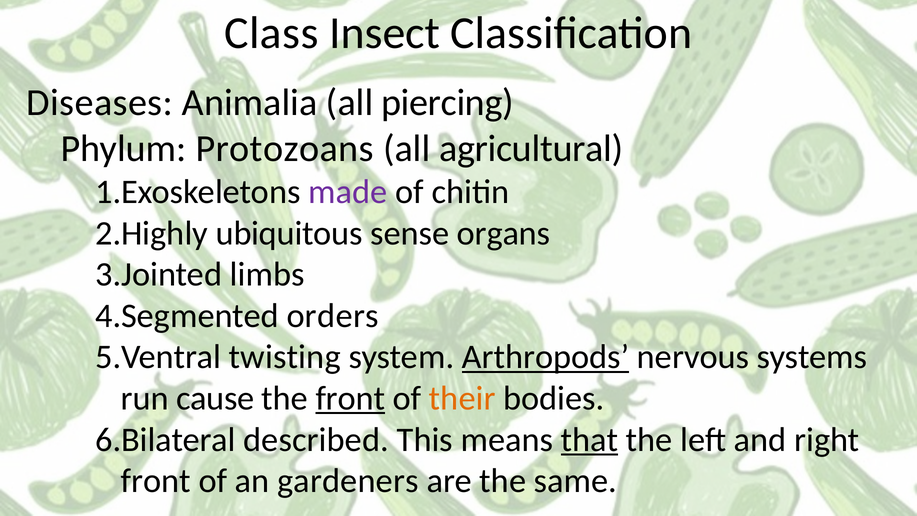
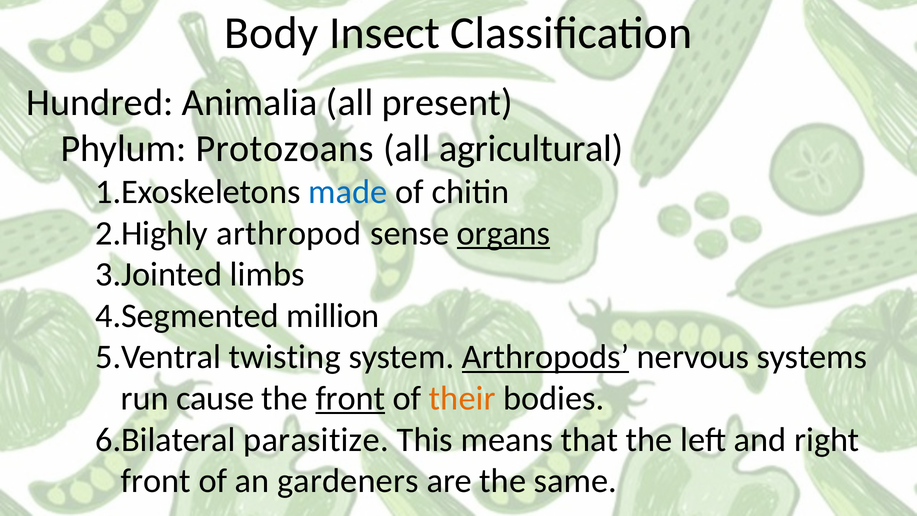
Class: Class -> Body
Diseases: Diseases -> Hundred
piercing: piercing -> present
made colour: purple -> blue
ubiquitous: ubiquitous -> arthropod
organs underline: none -> present
orders: orders -> million
described: described -> parasitize
that underline: present -> none
